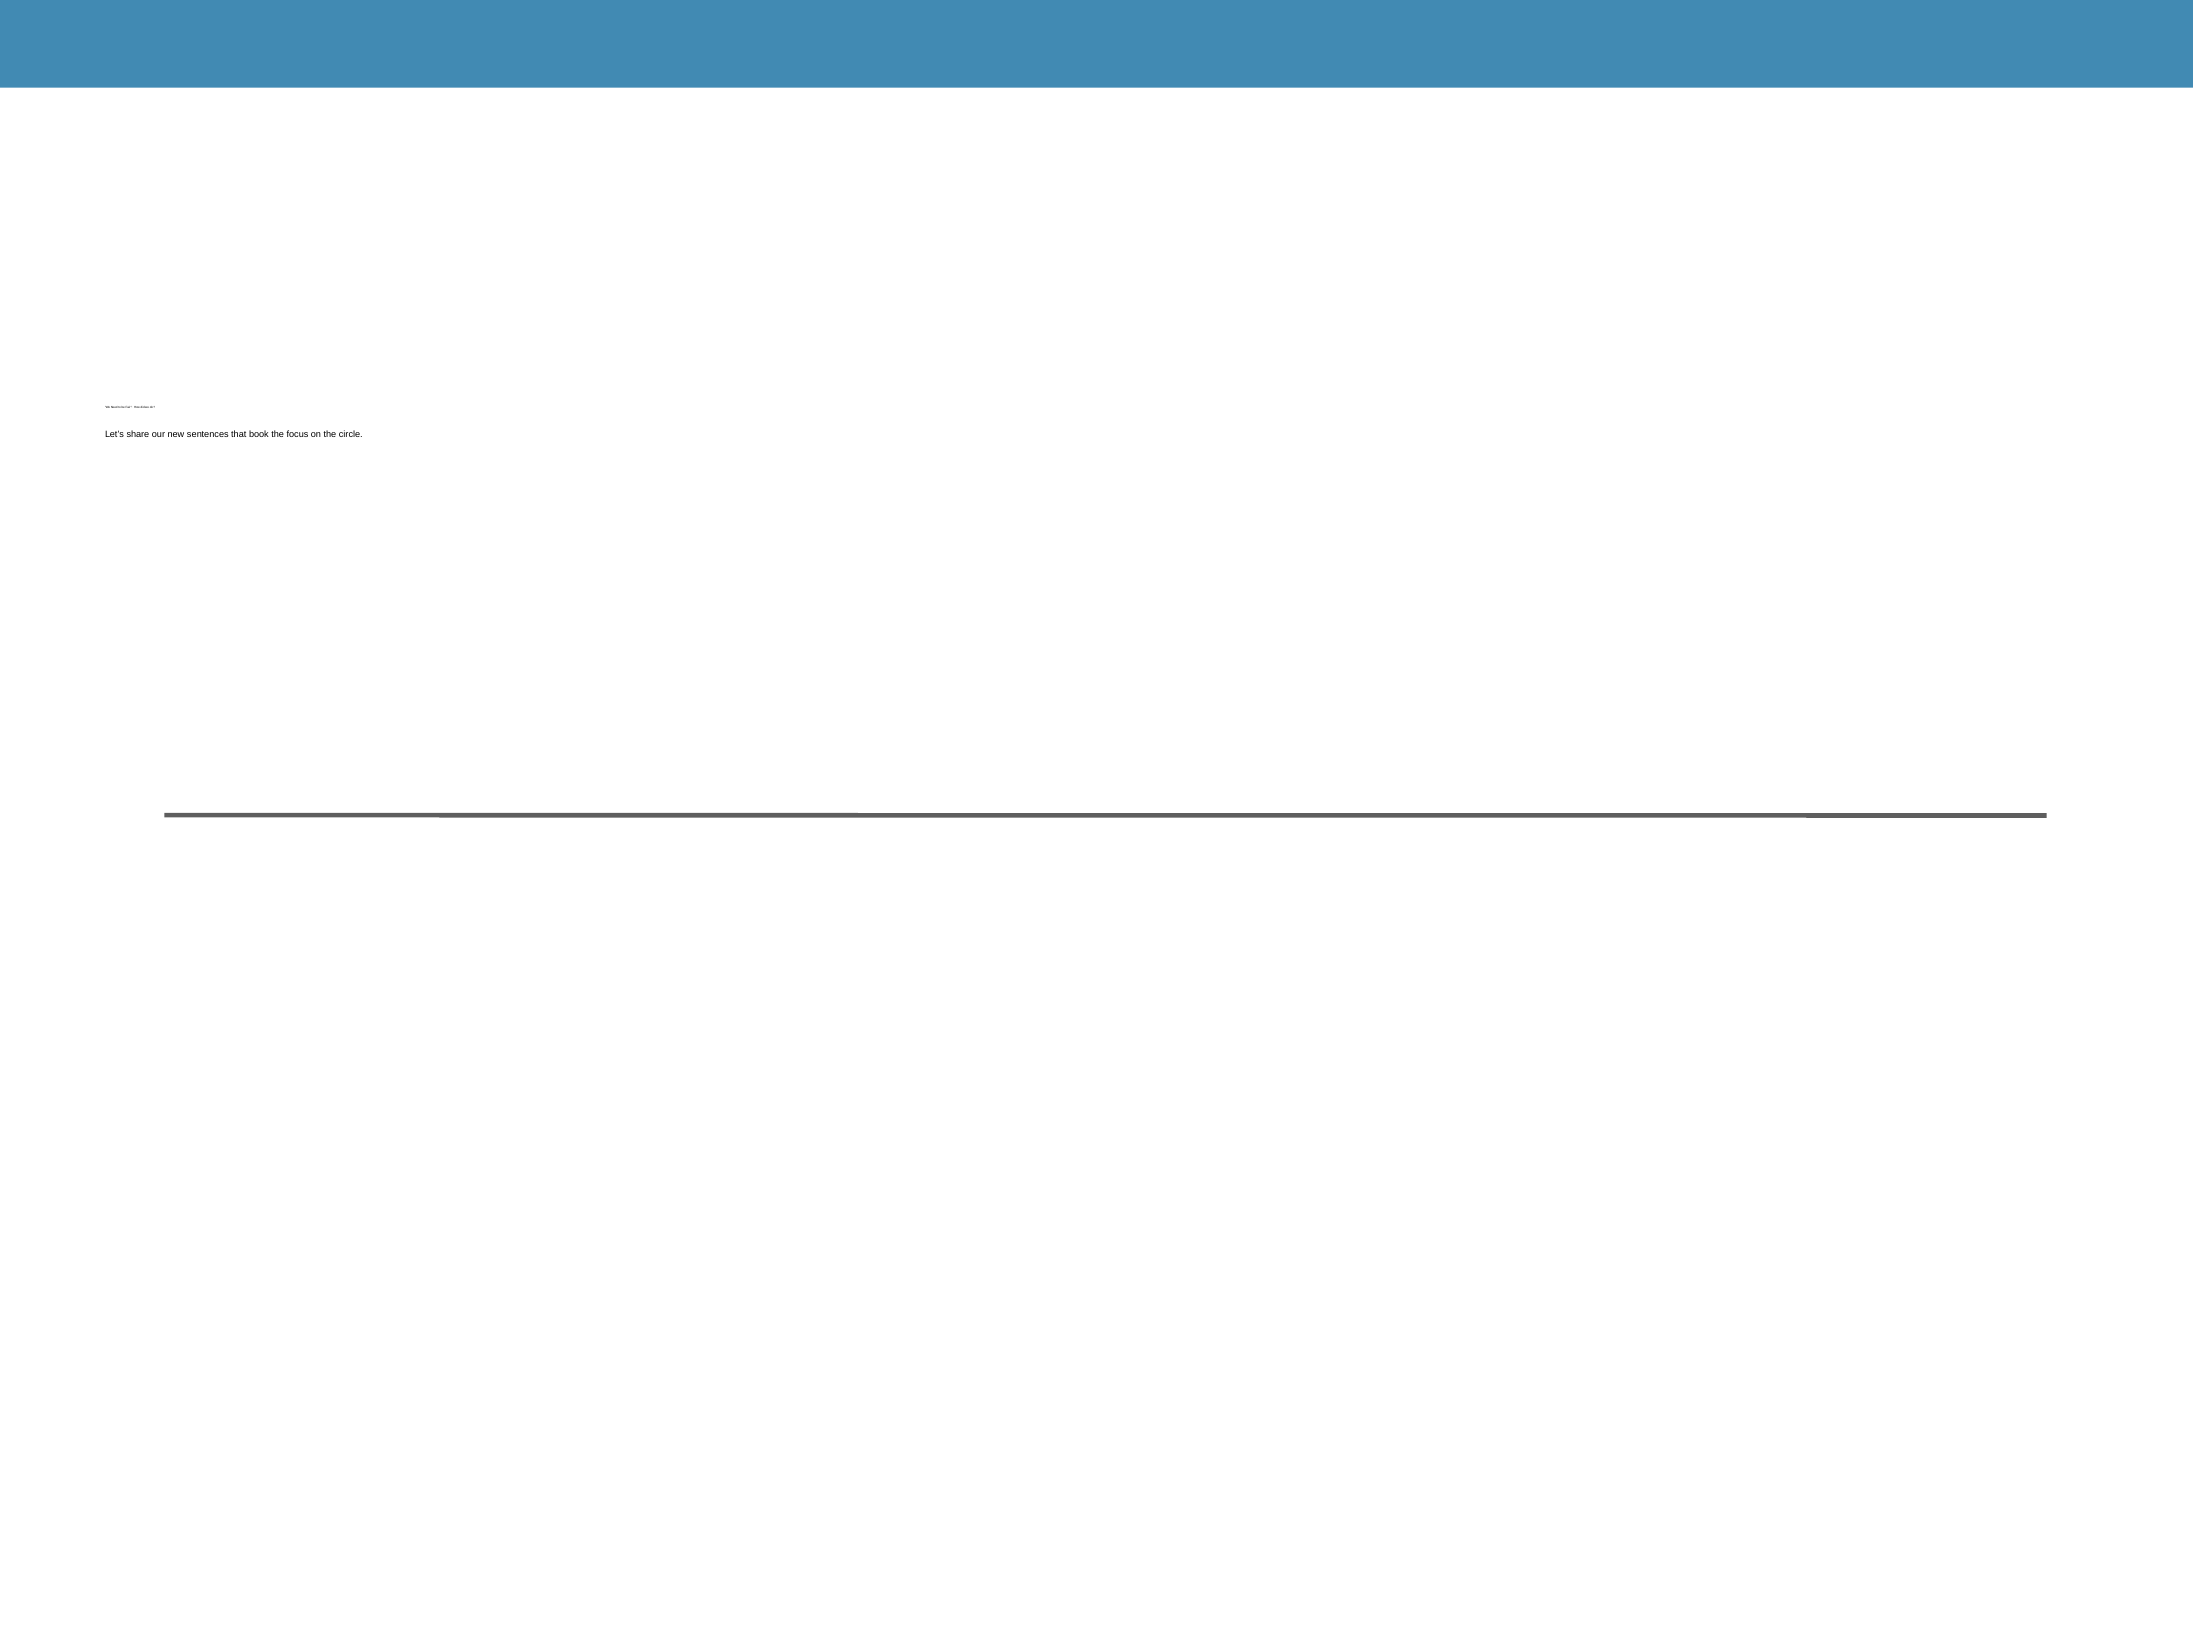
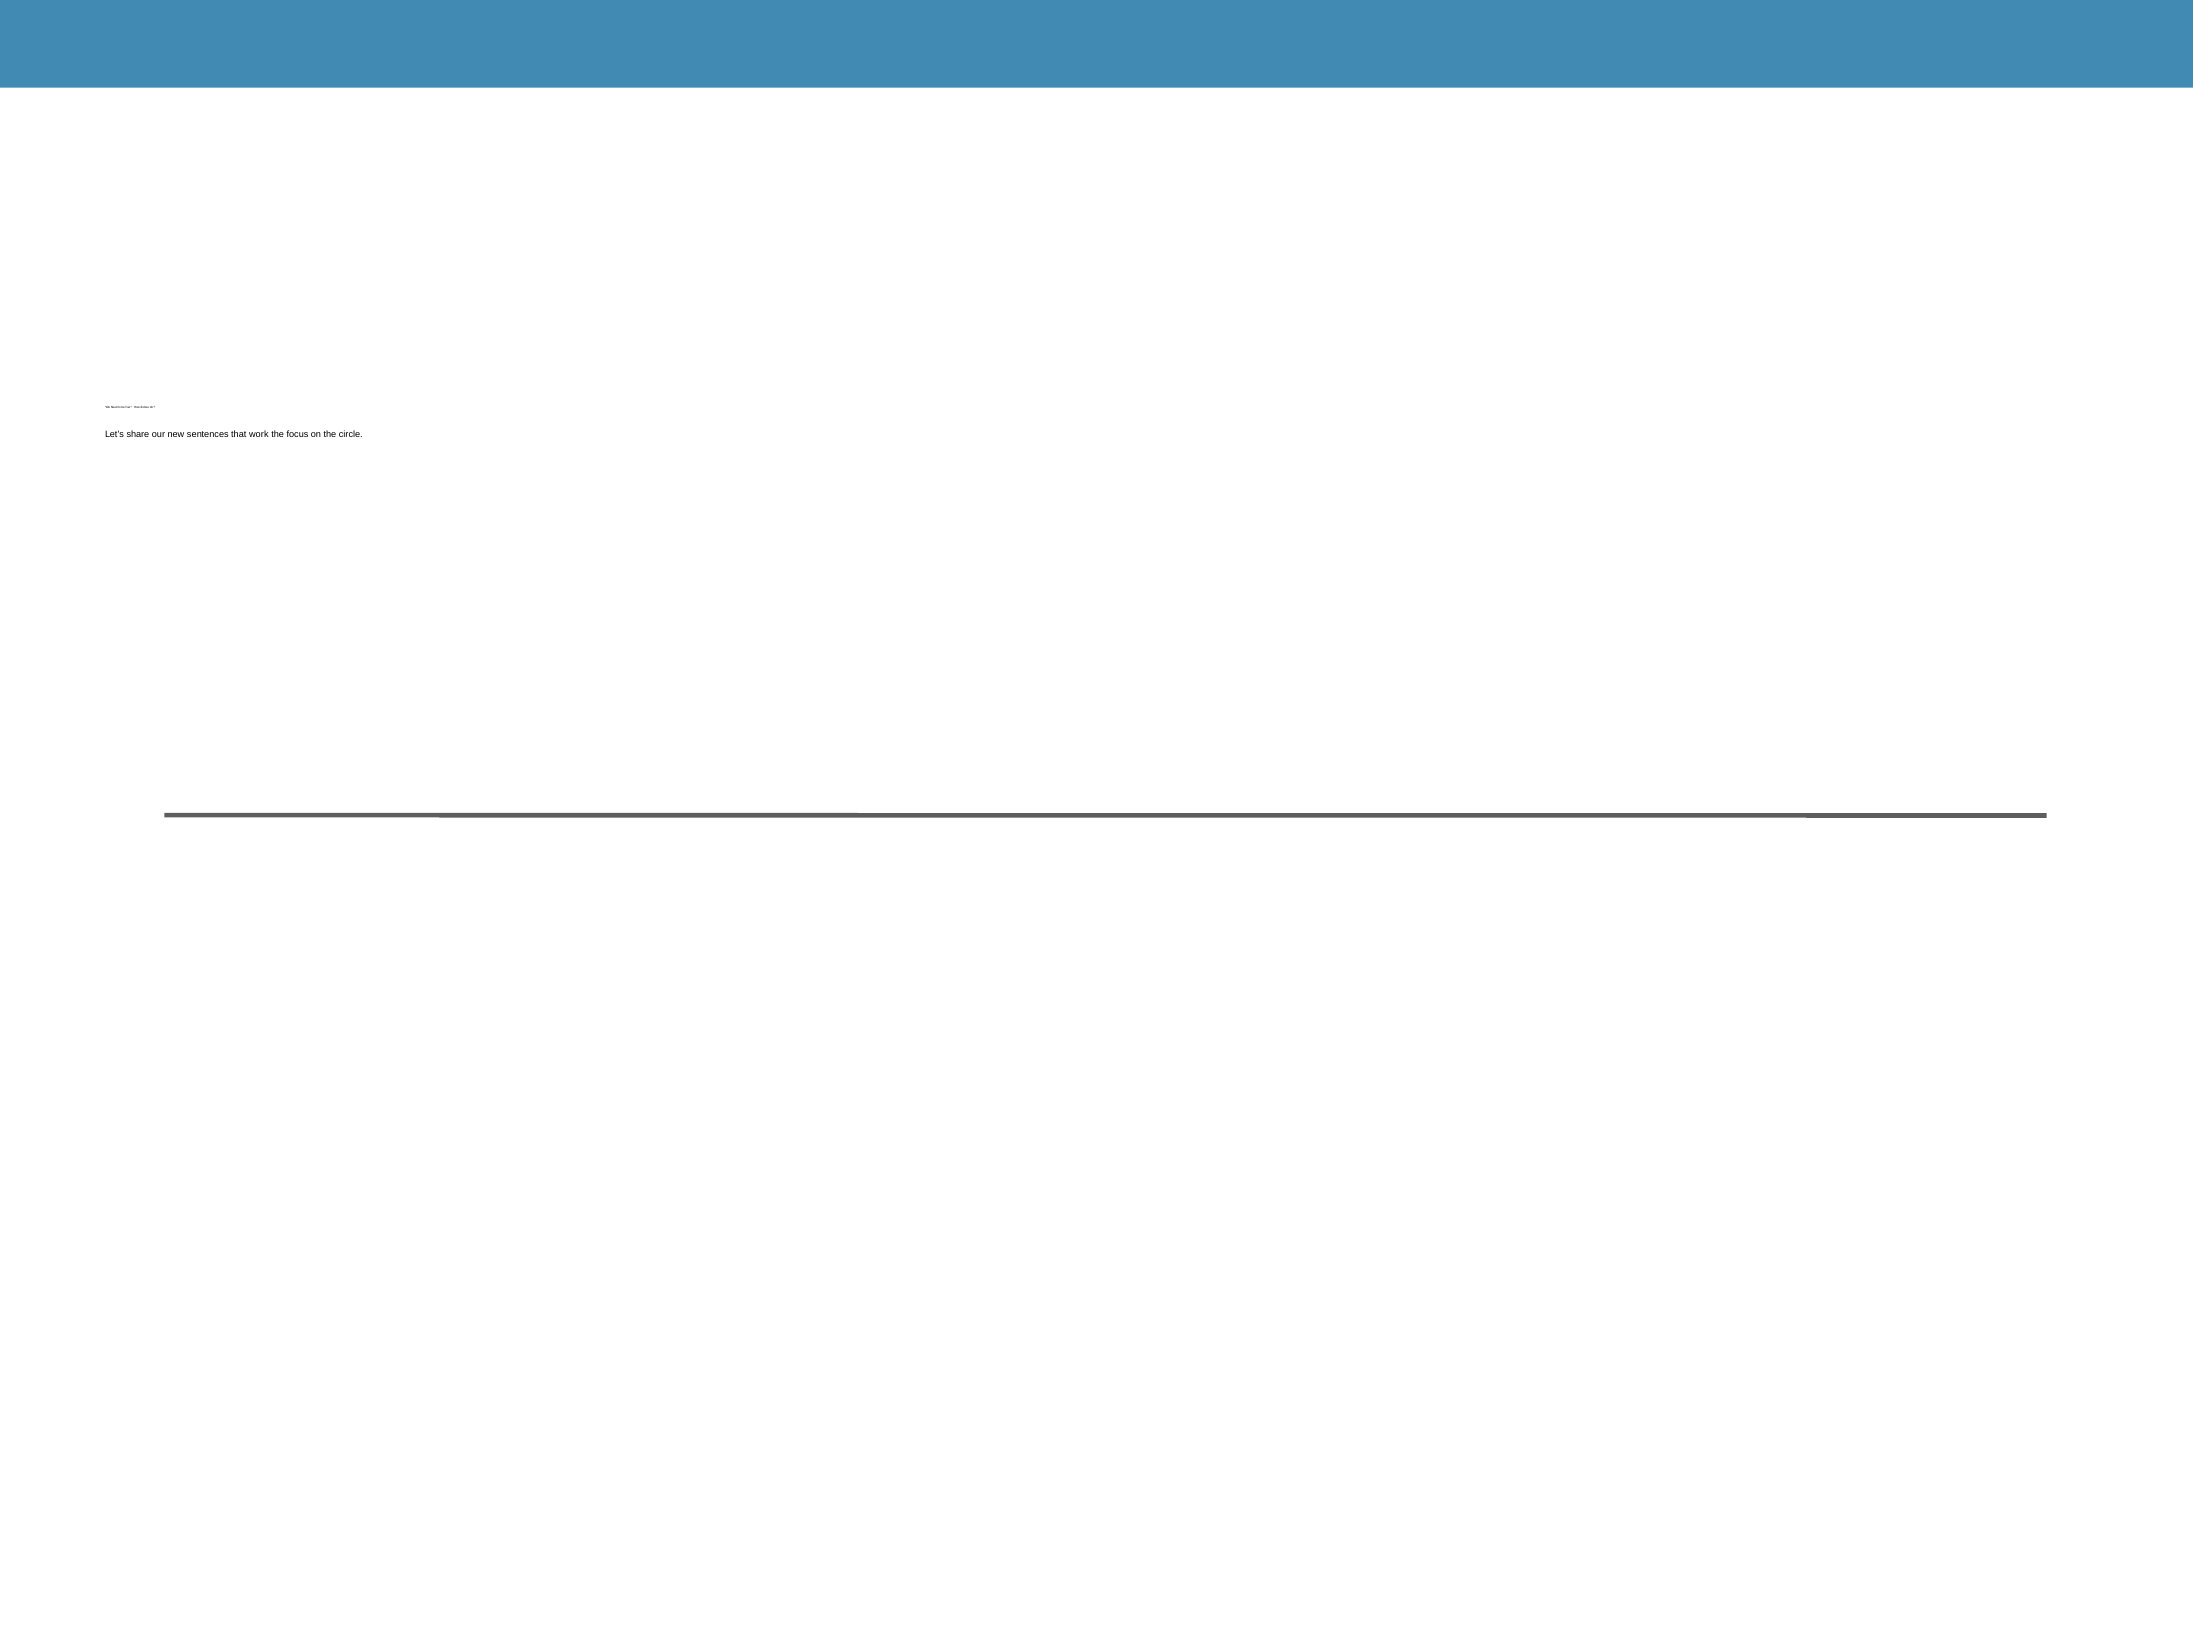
book: book -> work
